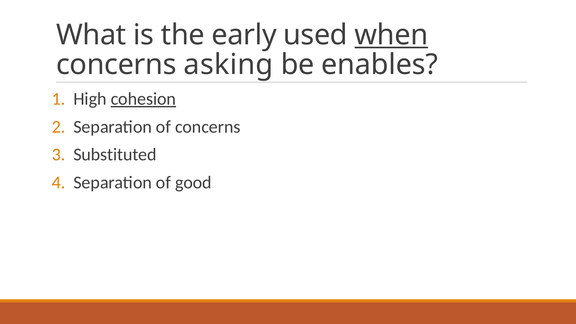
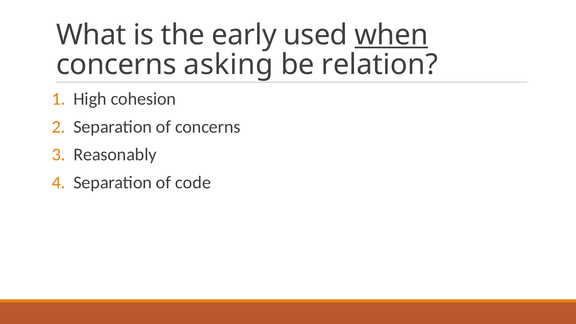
enables: enables -> relation
cohesion underline: present -> none
Substituted: Substituted -> Reasonably
good: good -> code
